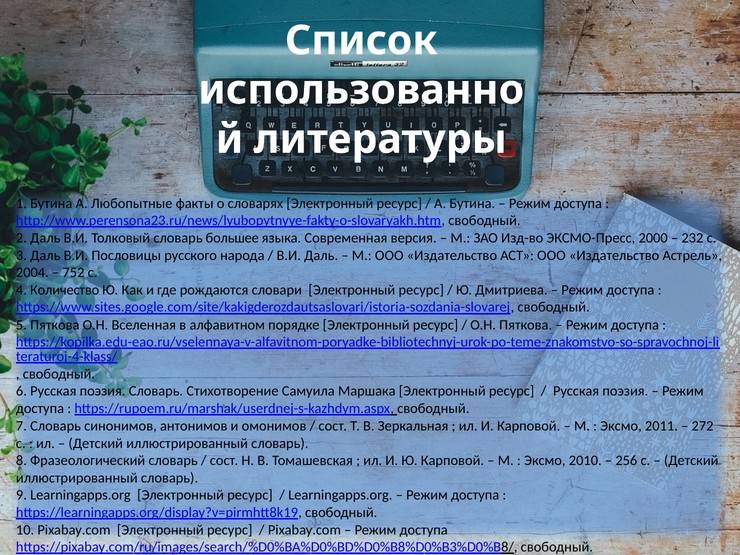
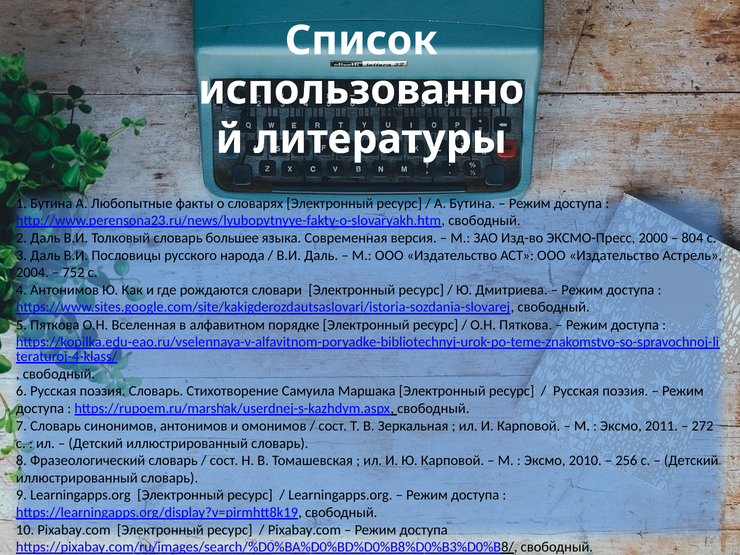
232: 232 -> 804
4 Количество: Количество -> Антонимов
